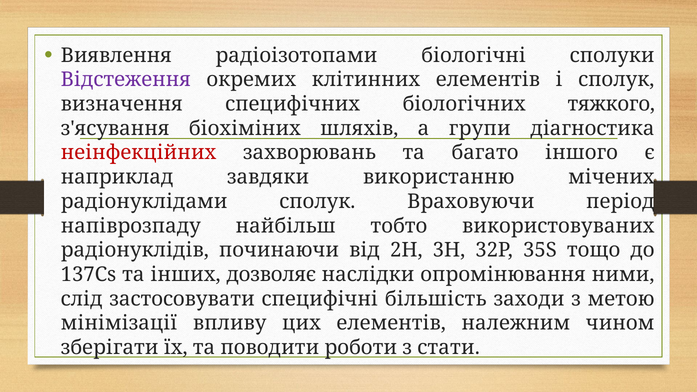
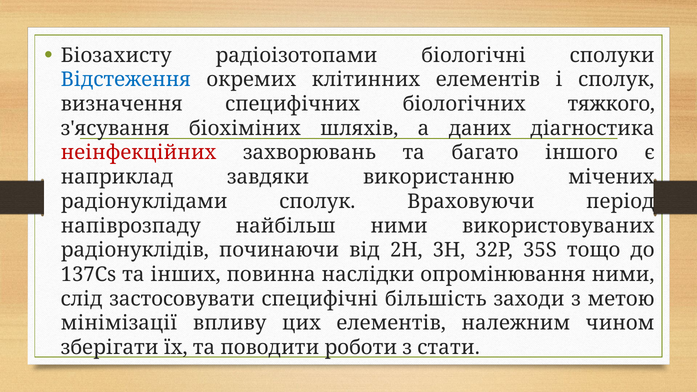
Виявлення: Виявлення -> Біозахисту
Відстеження colour: purple -> blue
групи: групи -> даних
найбільш тобто: тобто -> ними
дозволяє: дозволяє -> повинна
